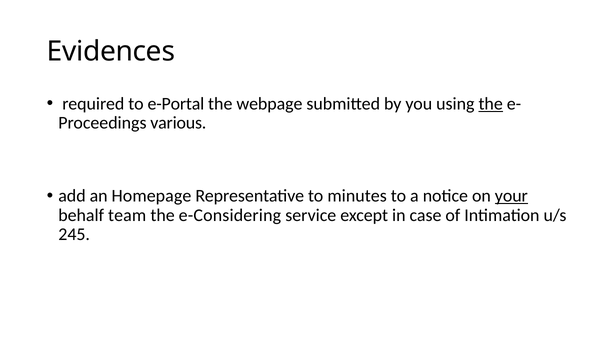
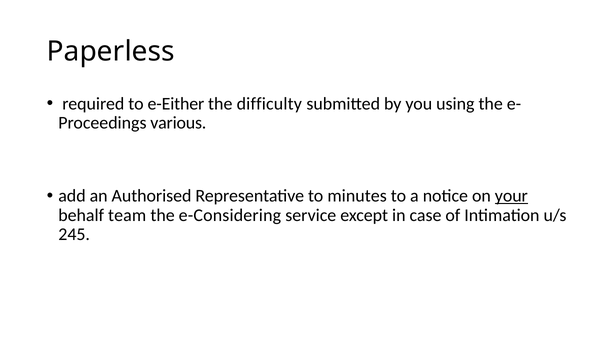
Evidences: Evidences -> Paperless
e-Portal: e-Portal -> e-Either
webpage: webpage -> difficulty
the at (491, 104) underline: present -> none
Homepage: Homepage -> Authorised
